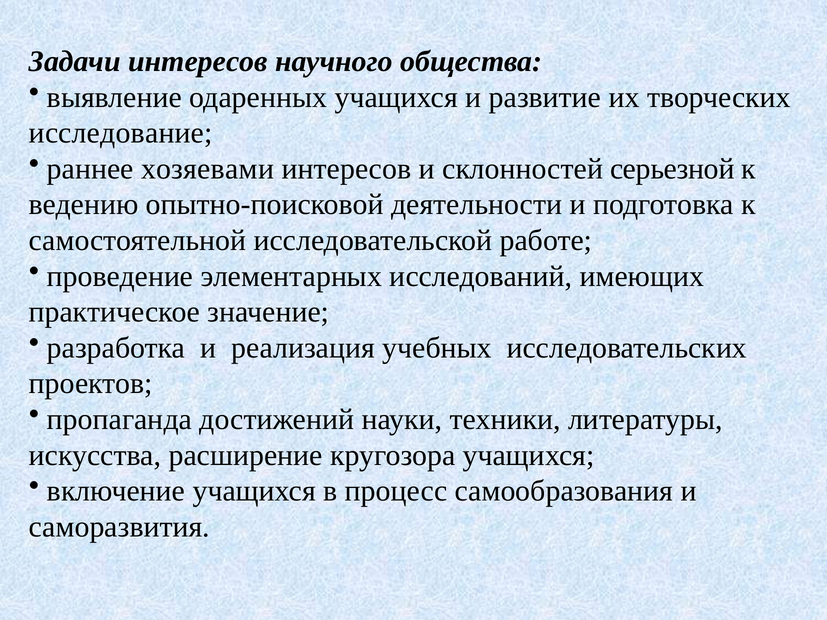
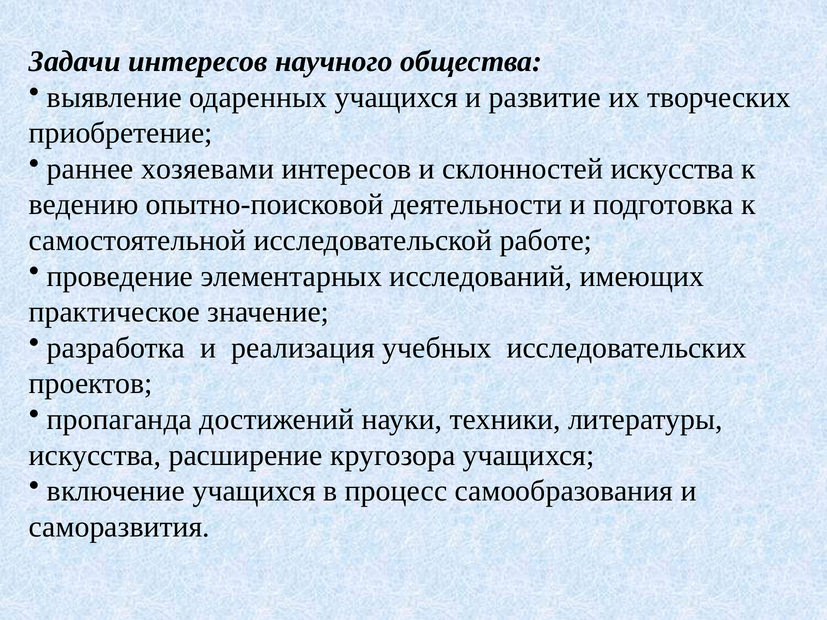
исследование: исследование -> приобретение
склонностей серьезной: серьезной -> искусства
